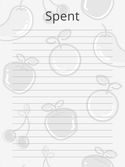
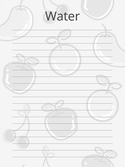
Spent: Spent -> Water
